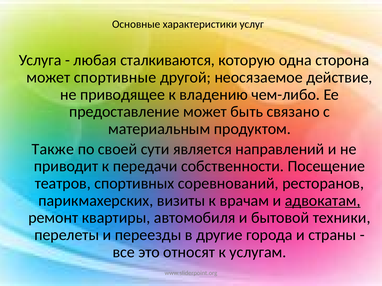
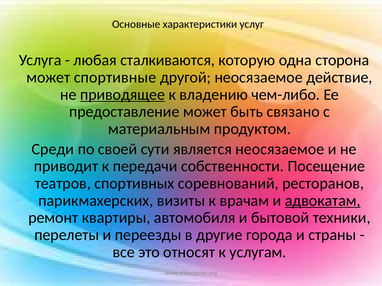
приводящее underline: none -> present
Также: Также -> Среди
является направлений: направлений -> неосязаемое
